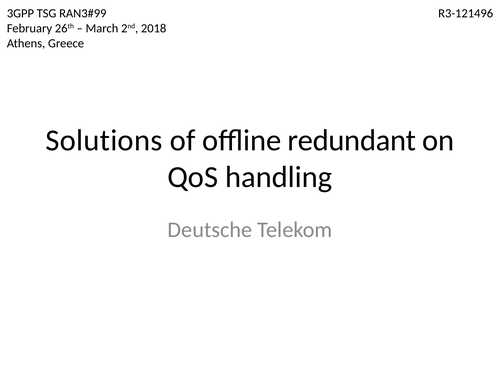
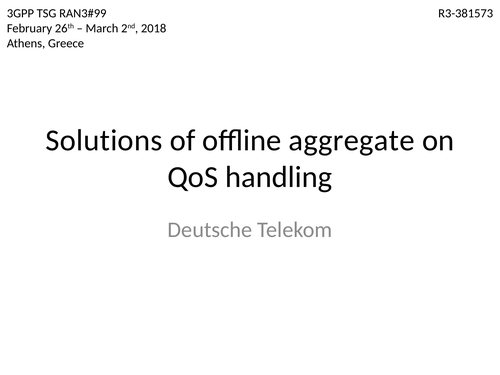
R3-121496: R3-121496 -> R3-381573
redundant: redundant -> aggregate
